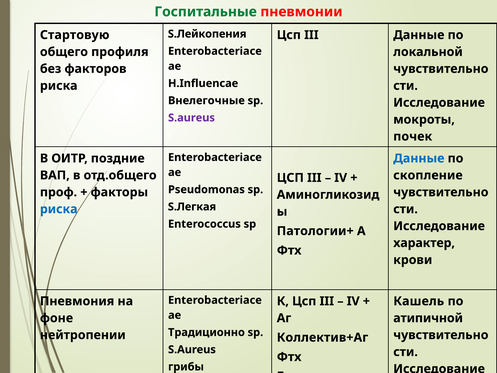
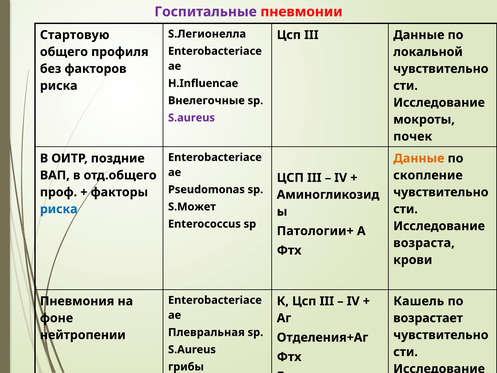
Госпитальные colour: green -> purple
S.Лейкопения: S.Лейкопения -> S.Легионелла
Данные at (419, 158) colour: blue -> orange
S.Легкая: S.Легкая -> S.Может
характер: характер -> возраста
атипичной: атипичной -> возрастает
Традиционно: Традиционно -> Плевральная
Коллектив+Аг: Коллектив+Аг -> Отделения+Аг
